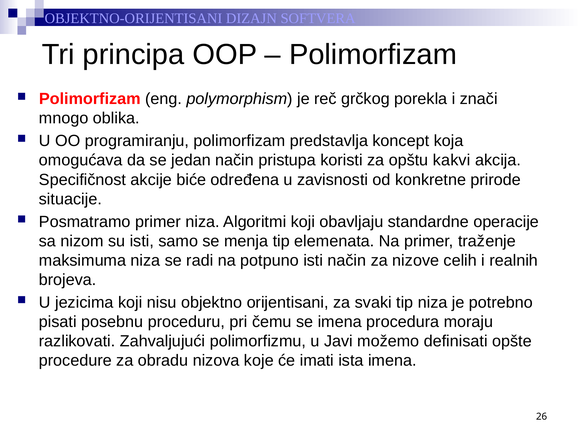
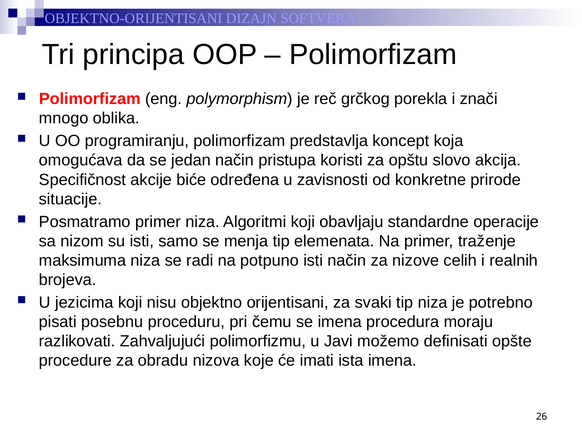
kakvi: kakvi -> slovo
